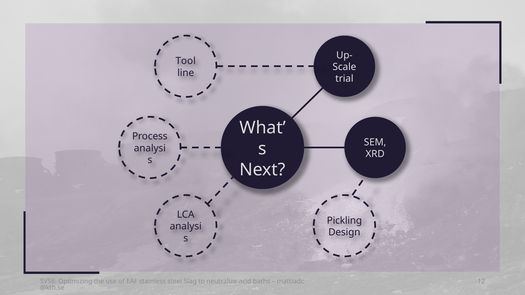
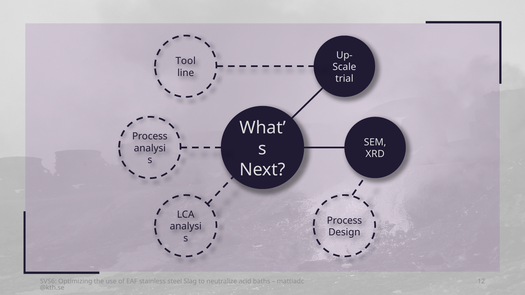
Pickling at (344, 221): Pickling -> Process
